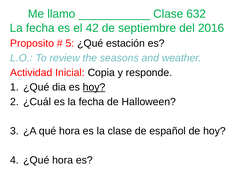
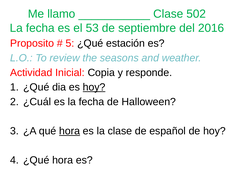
632: 632 -> 502
42: 42 -> 53
hora at (70, 131) underline: none -> present
